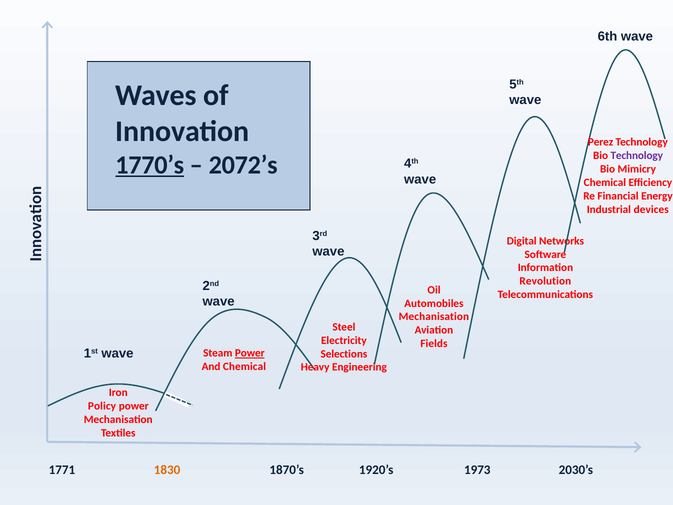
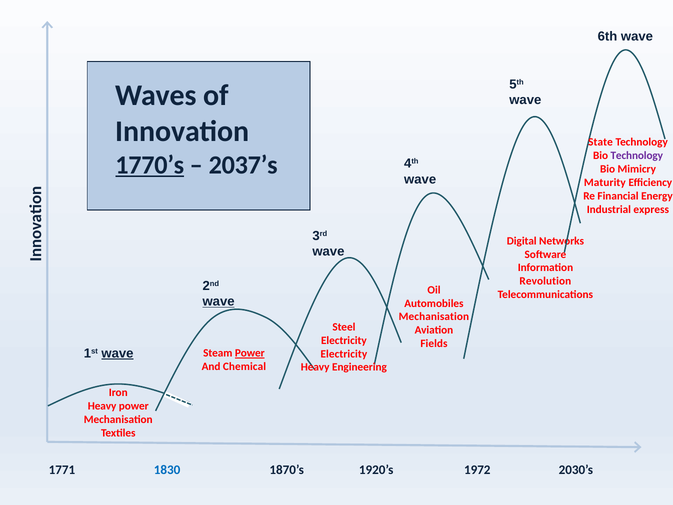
Perez: Perez -> State
2072’s: 2072’s -> 2037’s
Chemical at (605, 182): Chemical -> Maturity
devices: devices -> express
wave at (219, 301) underline: none -> present
wave at (117, 353) underline: none -> present
Selections at (344, 354): Selections -> Electricity
Policy at (102, 406): Policy -> Heavy
1830 colour: orange -> blue
1973: 1973 -> 1972
